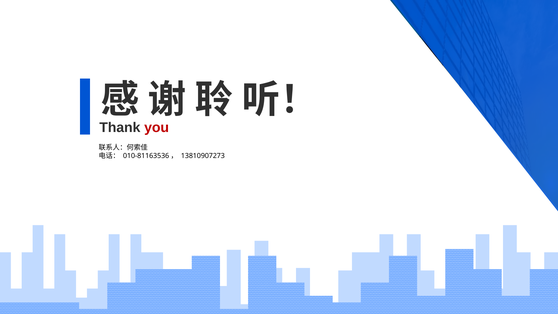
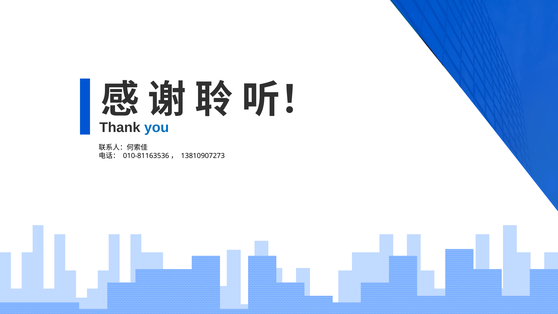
you colour: red -> blue
